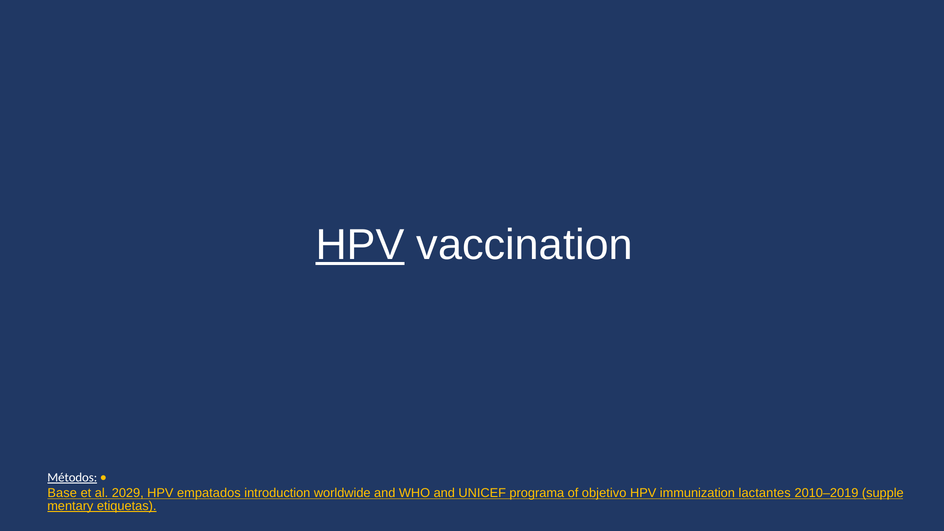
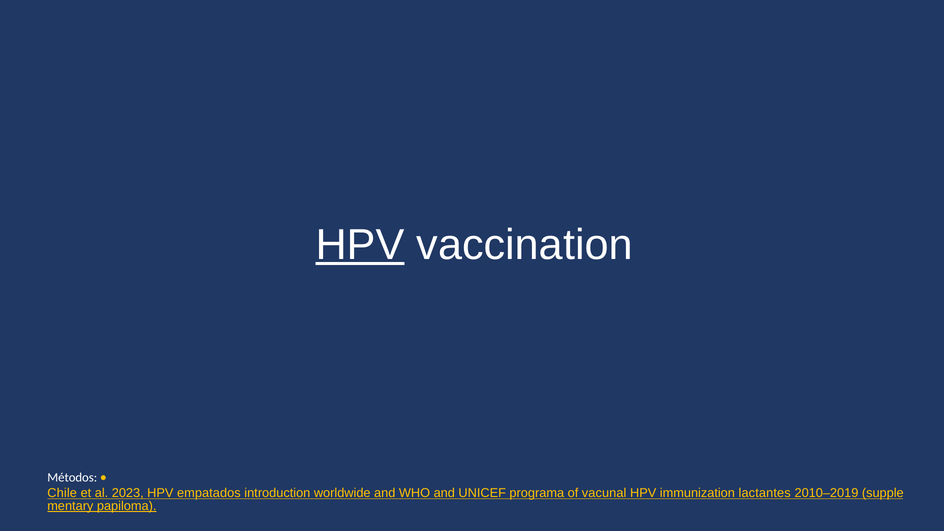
Métodos underline: present -> none
Base: Base -> Chile
2029: 2029 -> 2023
objetivo: objetivo -> vacunal
etiquetas: etiquetas -> papiloma
